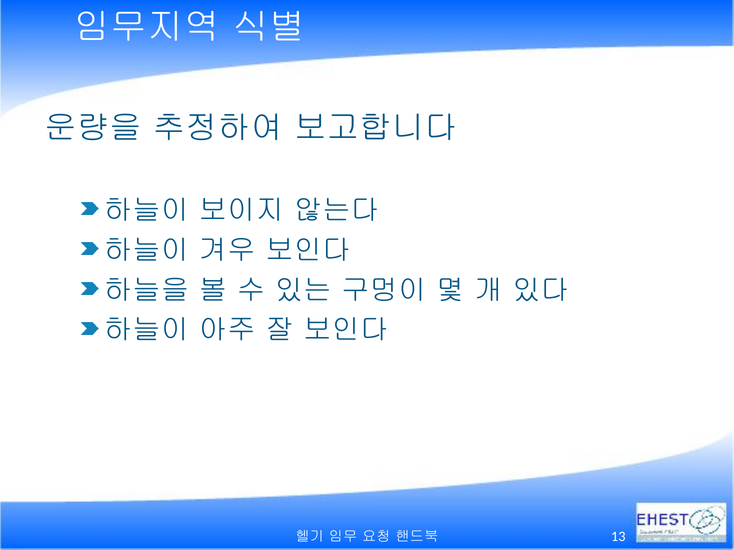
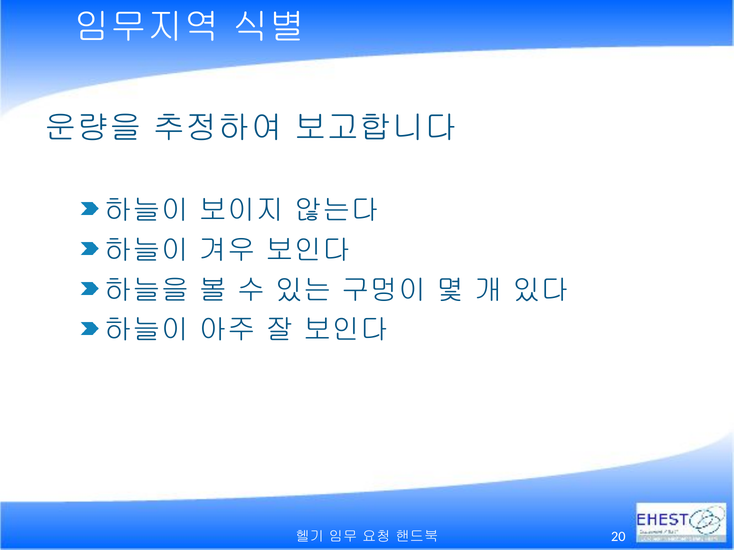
13: 13 -> 20
